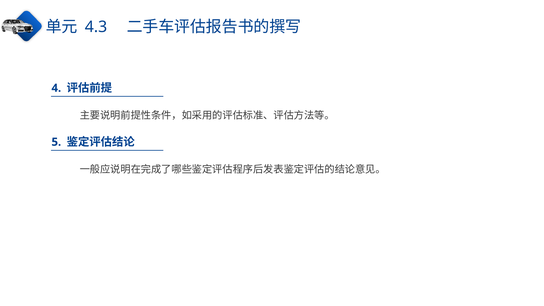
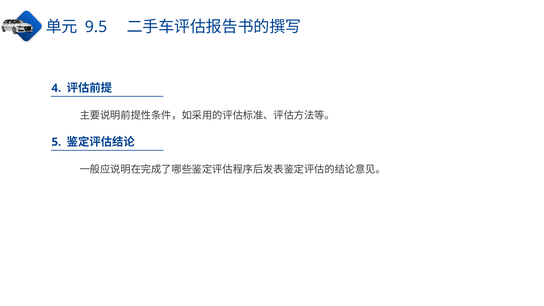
4.3: 4.3 -> 9.5
